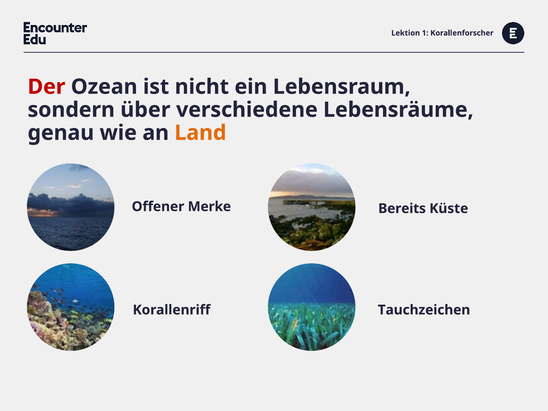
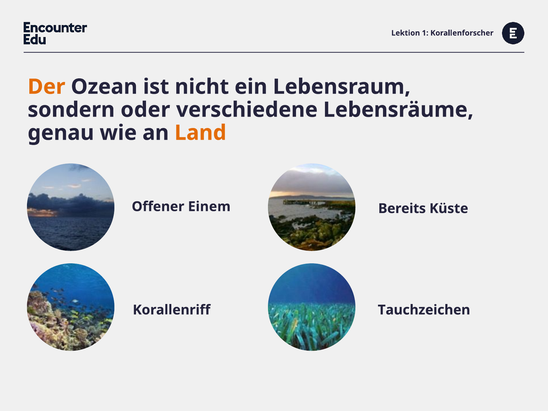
Der colour: red -> orange
über: über -> oder
Merke: Merke -> Einem
